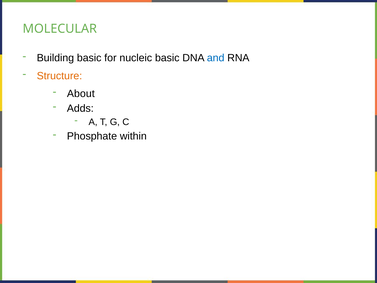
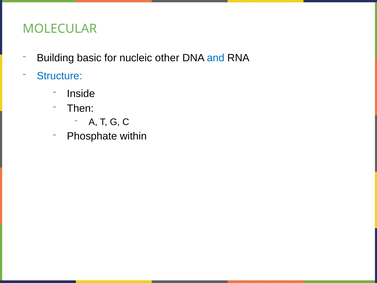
nucleic basic: basic -> other
Structure colour: orange -> blue
About: About -> Inside
Adds: Adds -> Then
